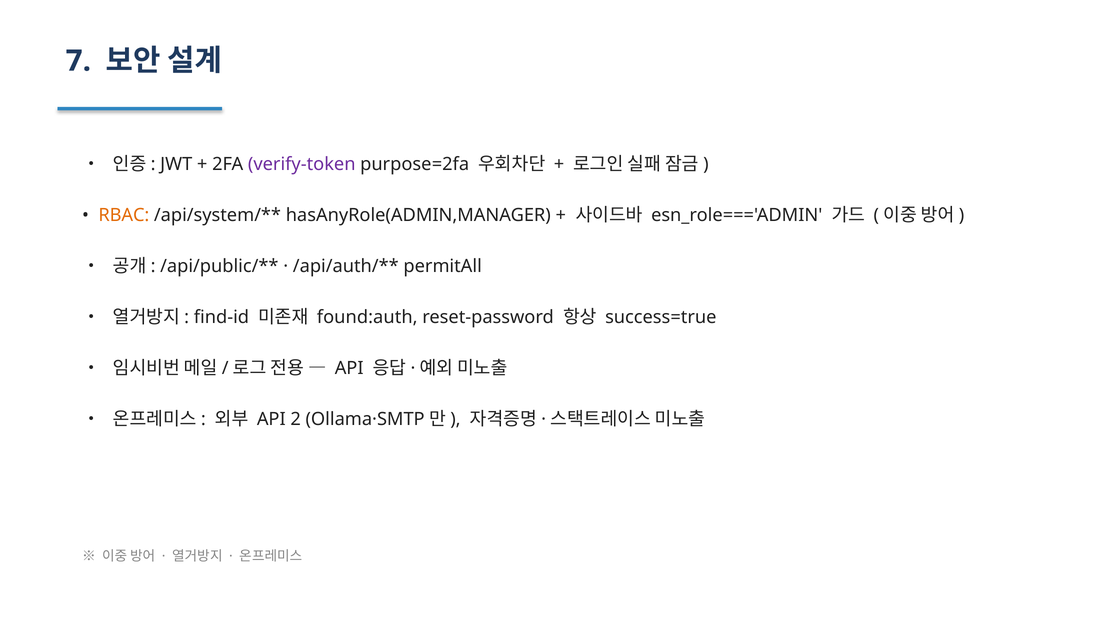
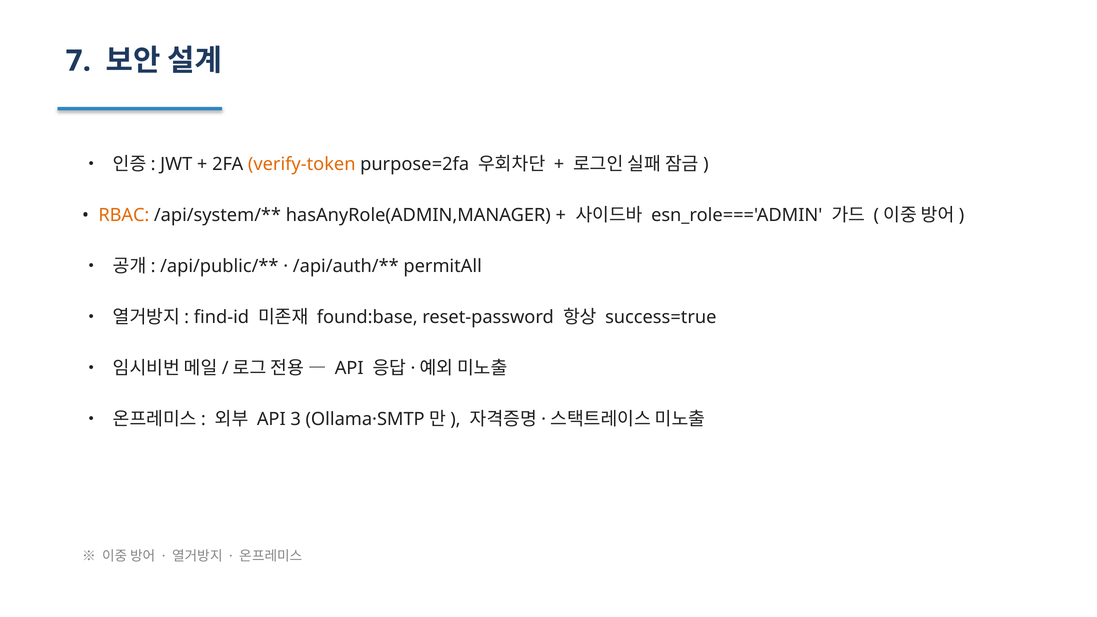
verify-token colour: purple -> orange
found:auth: found:auth -> found:base
2: 2 -> 3
